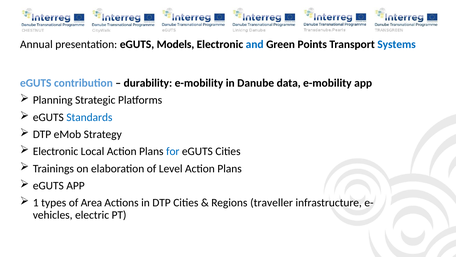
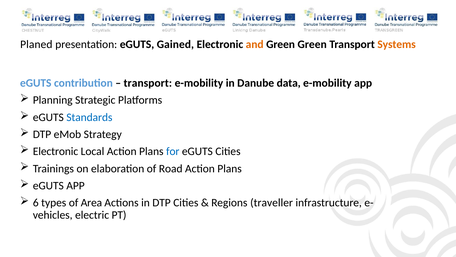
Annual: Annual -> Planed
Models: Models -> Gained
and colour: blue -> orange
Green Points: Points -> Green
Systems colour: blue -> orange
durability at (148, 83): durability -> transport
Level: Level -> Road
1: 1 -> 6
